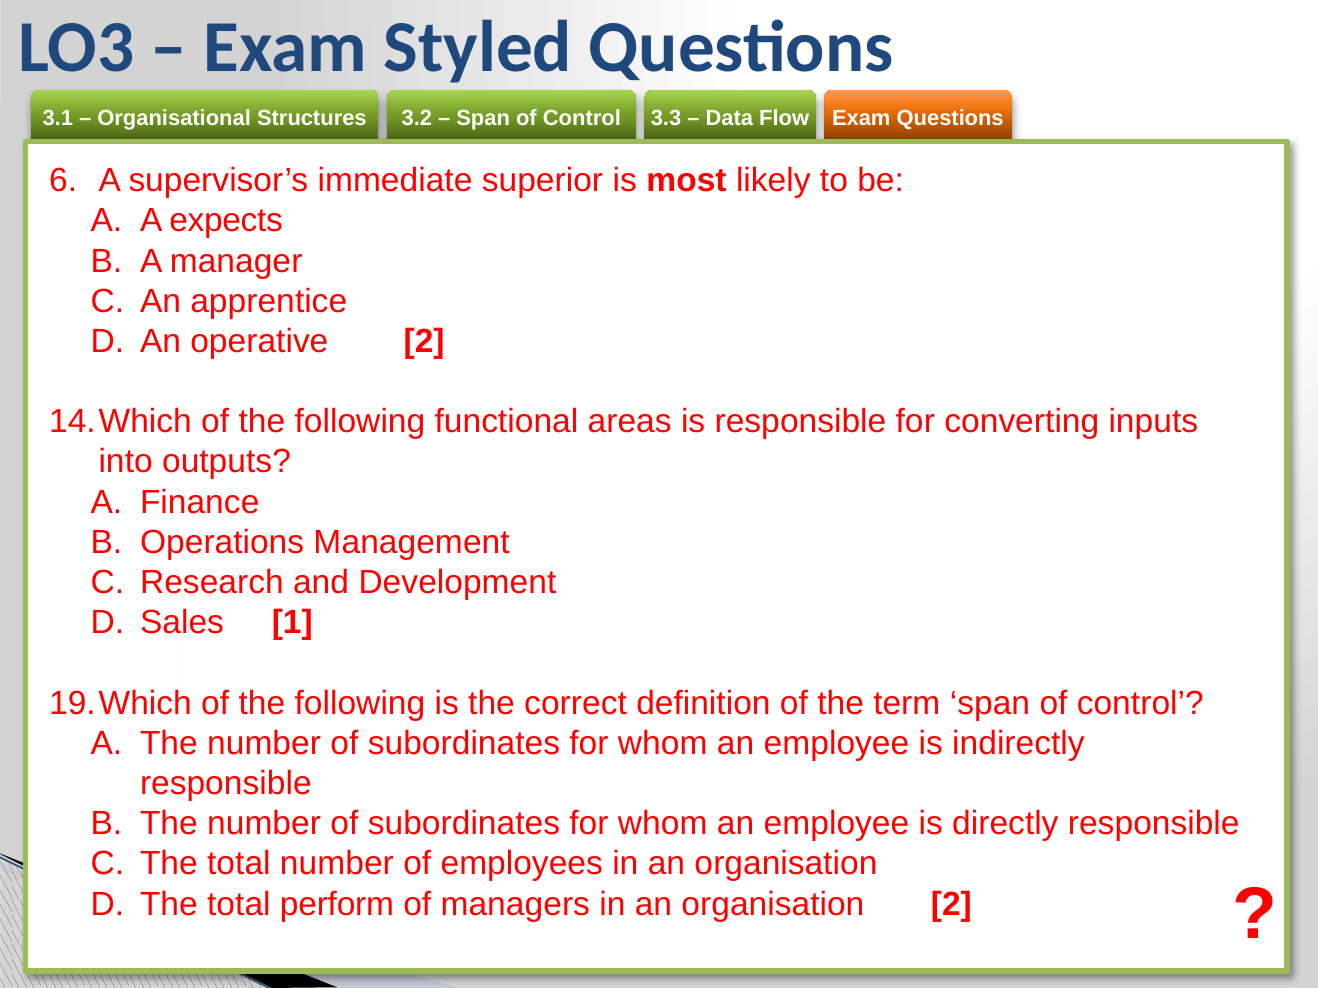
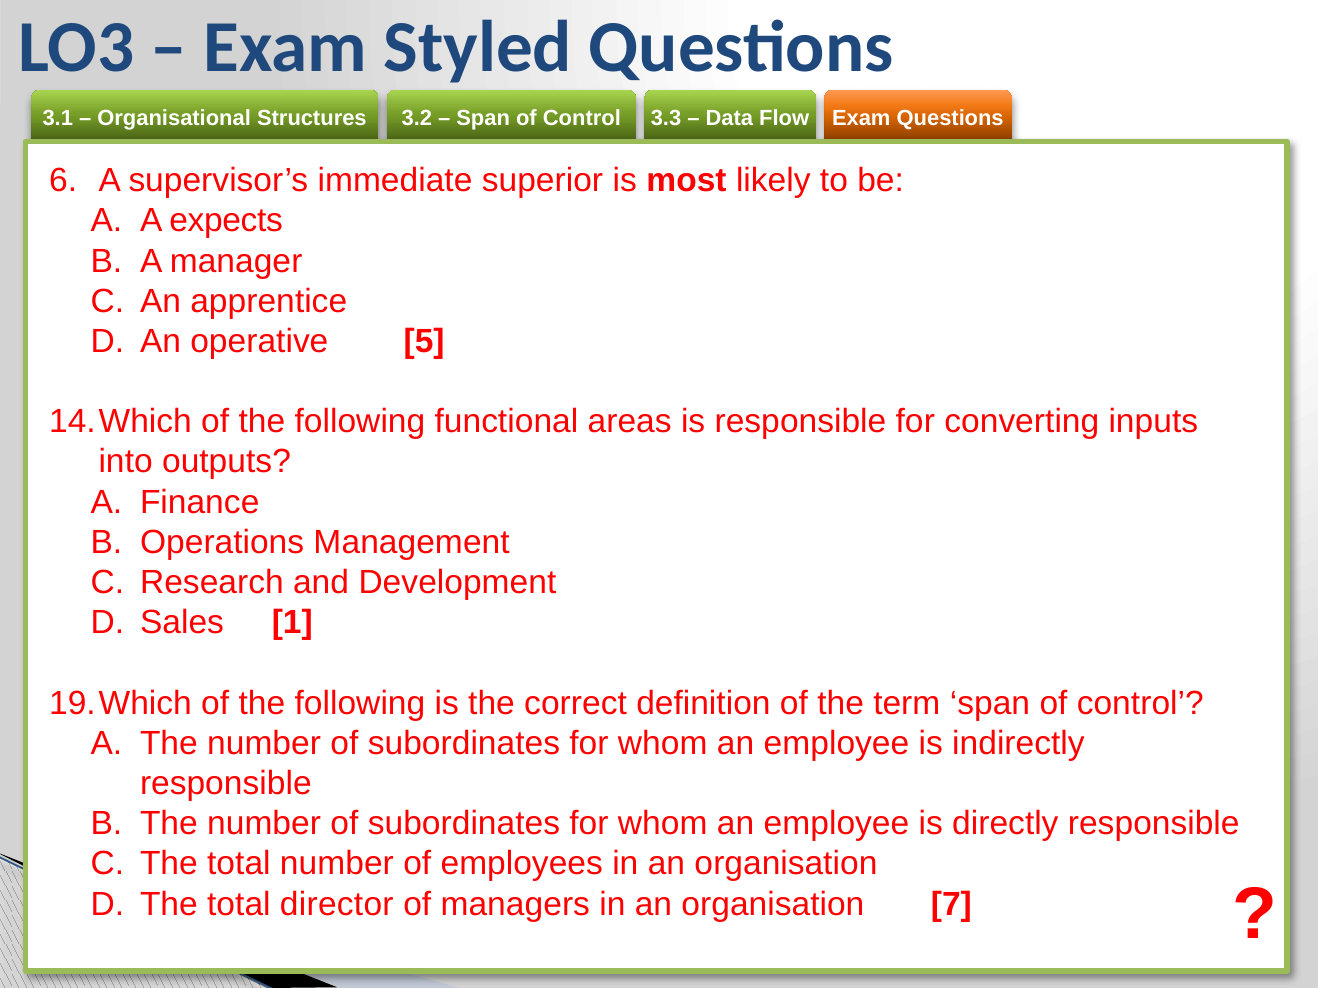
operative 2: 2 -> 5
perform: perform -> director
organisation 2: 2 -> 7
